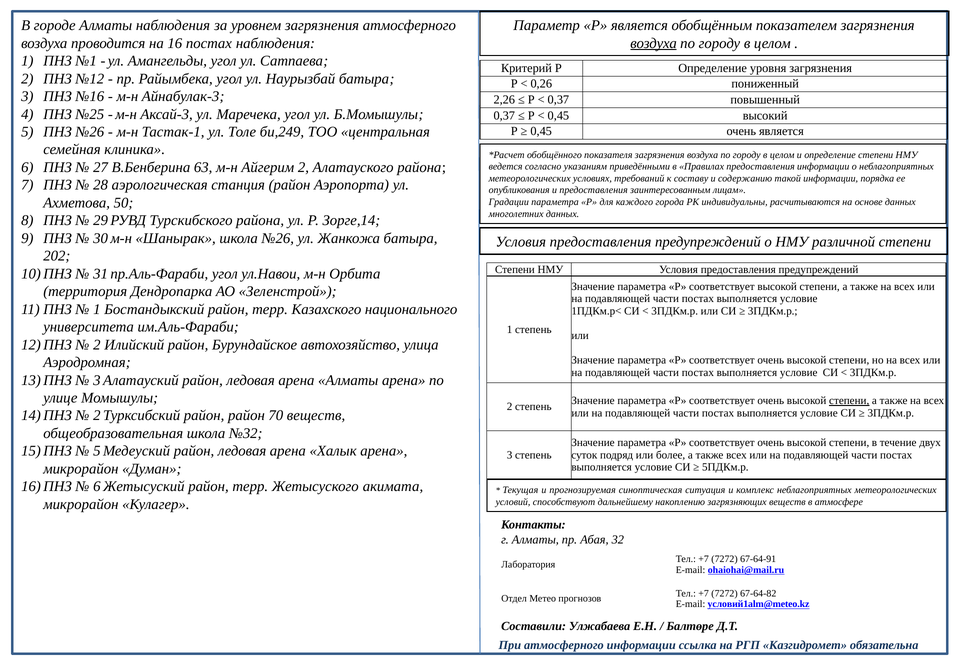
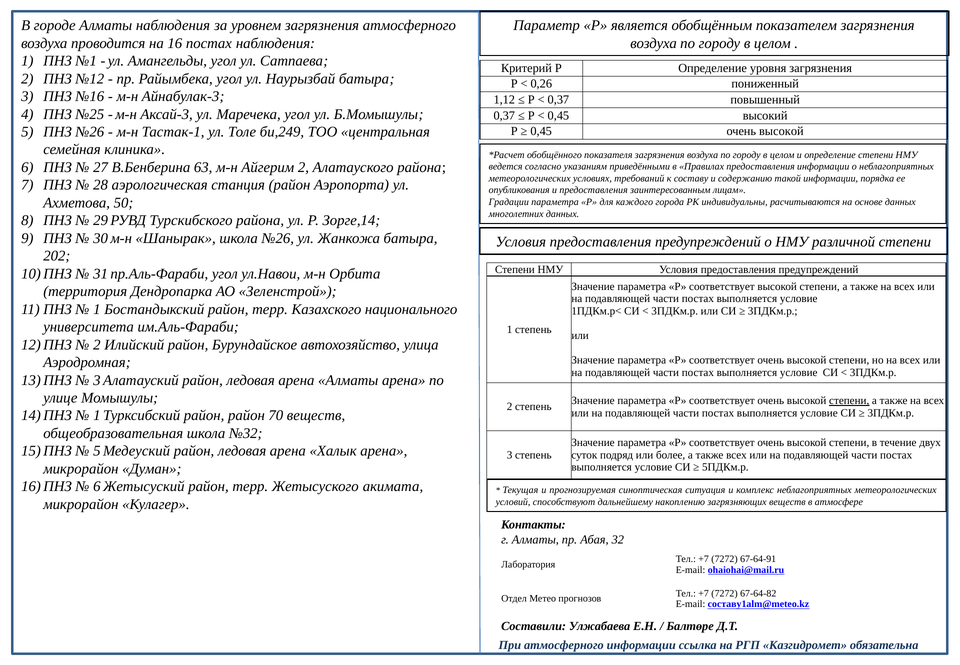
воздуха at (654, 43) underline: present -> none
2,26: 2,26 -> 1,12
0,45 очень является: является -> высокой
2 at (97, 415): 2 -> 1
условий1alm@meteo.kz: условий1alm@meteo.kz -> составу1alm@meteo.kz
